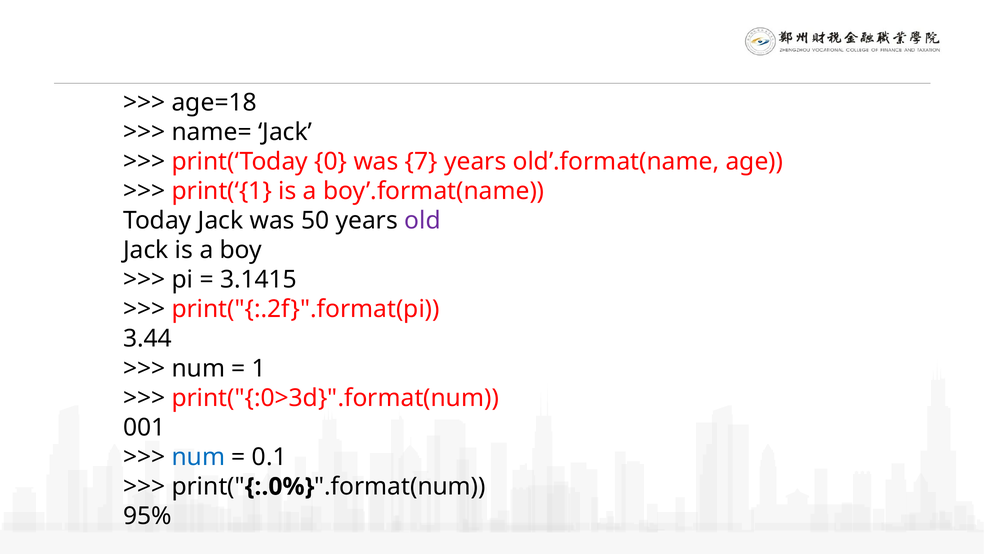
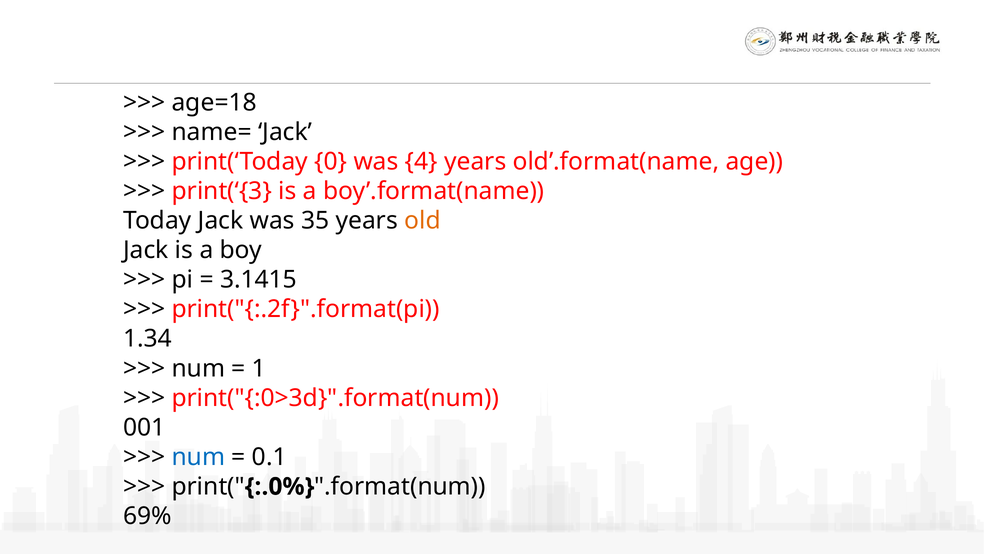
7: 7 -> 4
print(‘{1: print(‘{1 -> print(‘{3
50: 50 -> 35
old colour: purple -> orange
3.44: 3.44 -> 1.34
95%: 95% -> 69%
